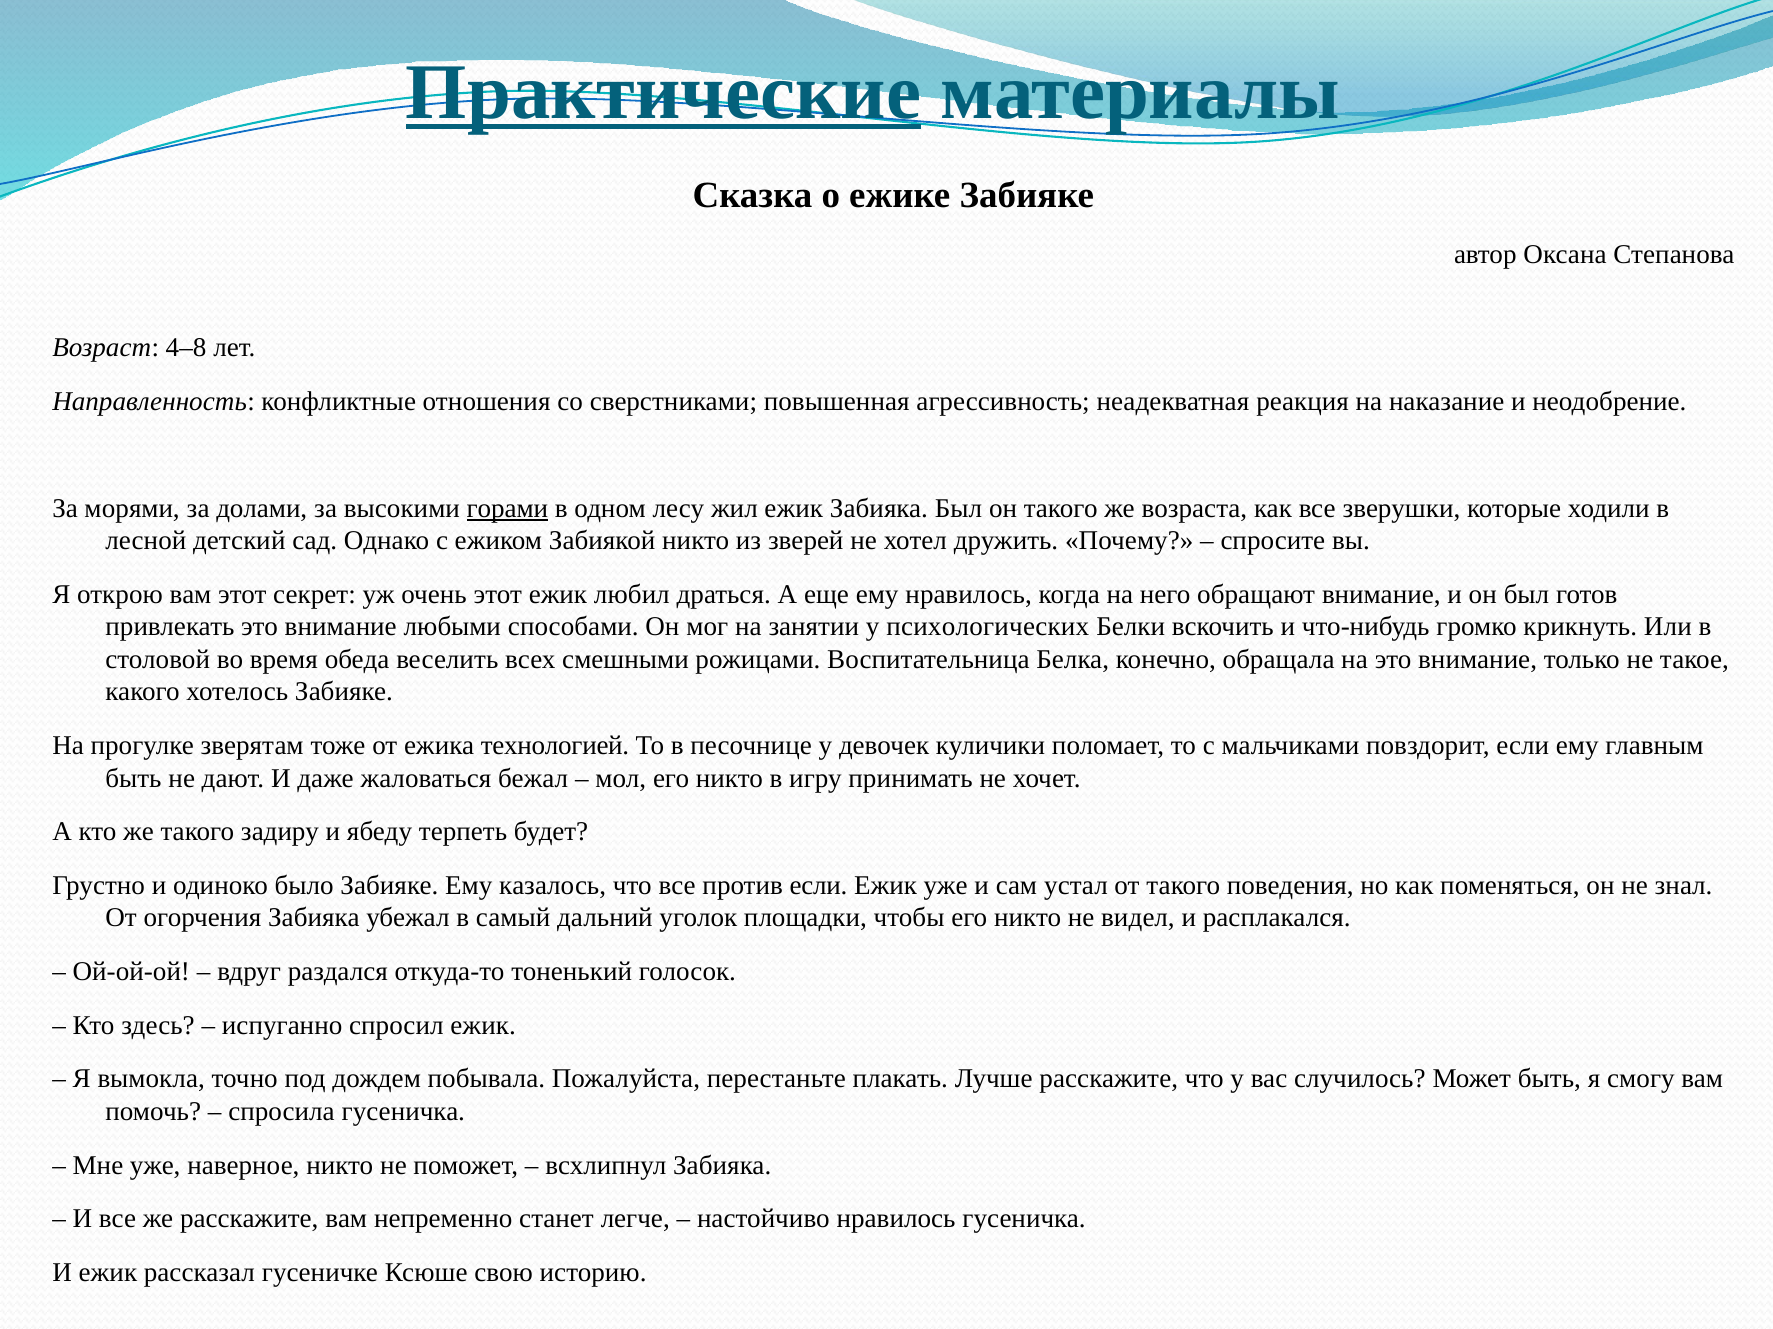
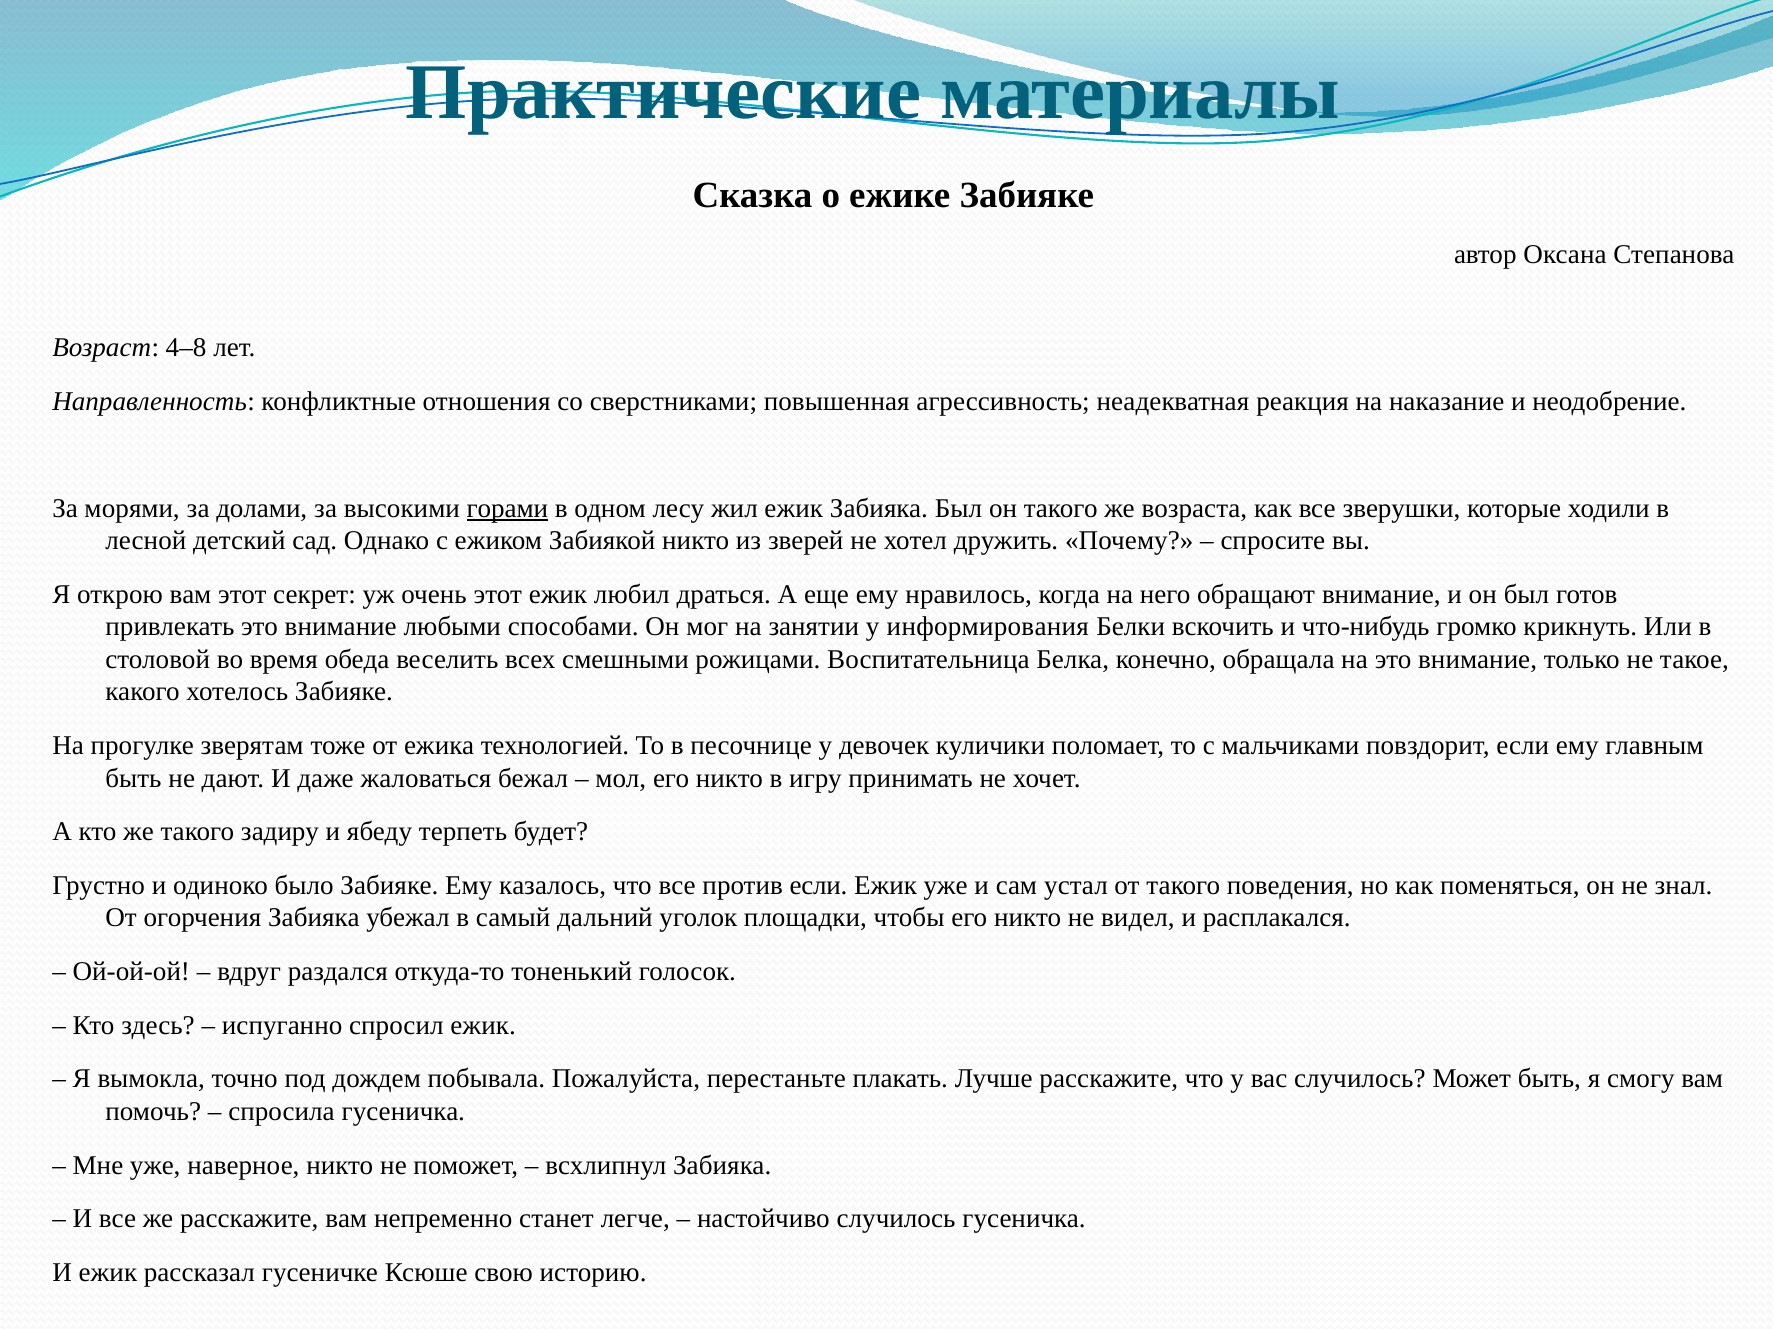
Практические underline: present -> none
психологических: психологических -> информирования
настойчиво нравилось: нравилось -> случилось
